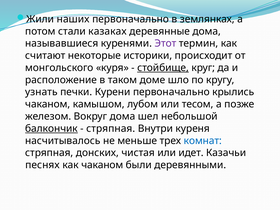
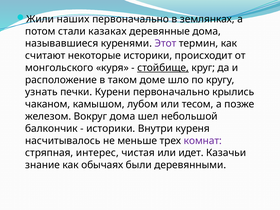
балкончик underline: present -> none
стряпная at (111, 129): стряпная -> историки
комнат colour: blue -> purple
донских: донских -> интерес
песнях: песнях -> знание
как чаканом: чаканом -> обычаях
